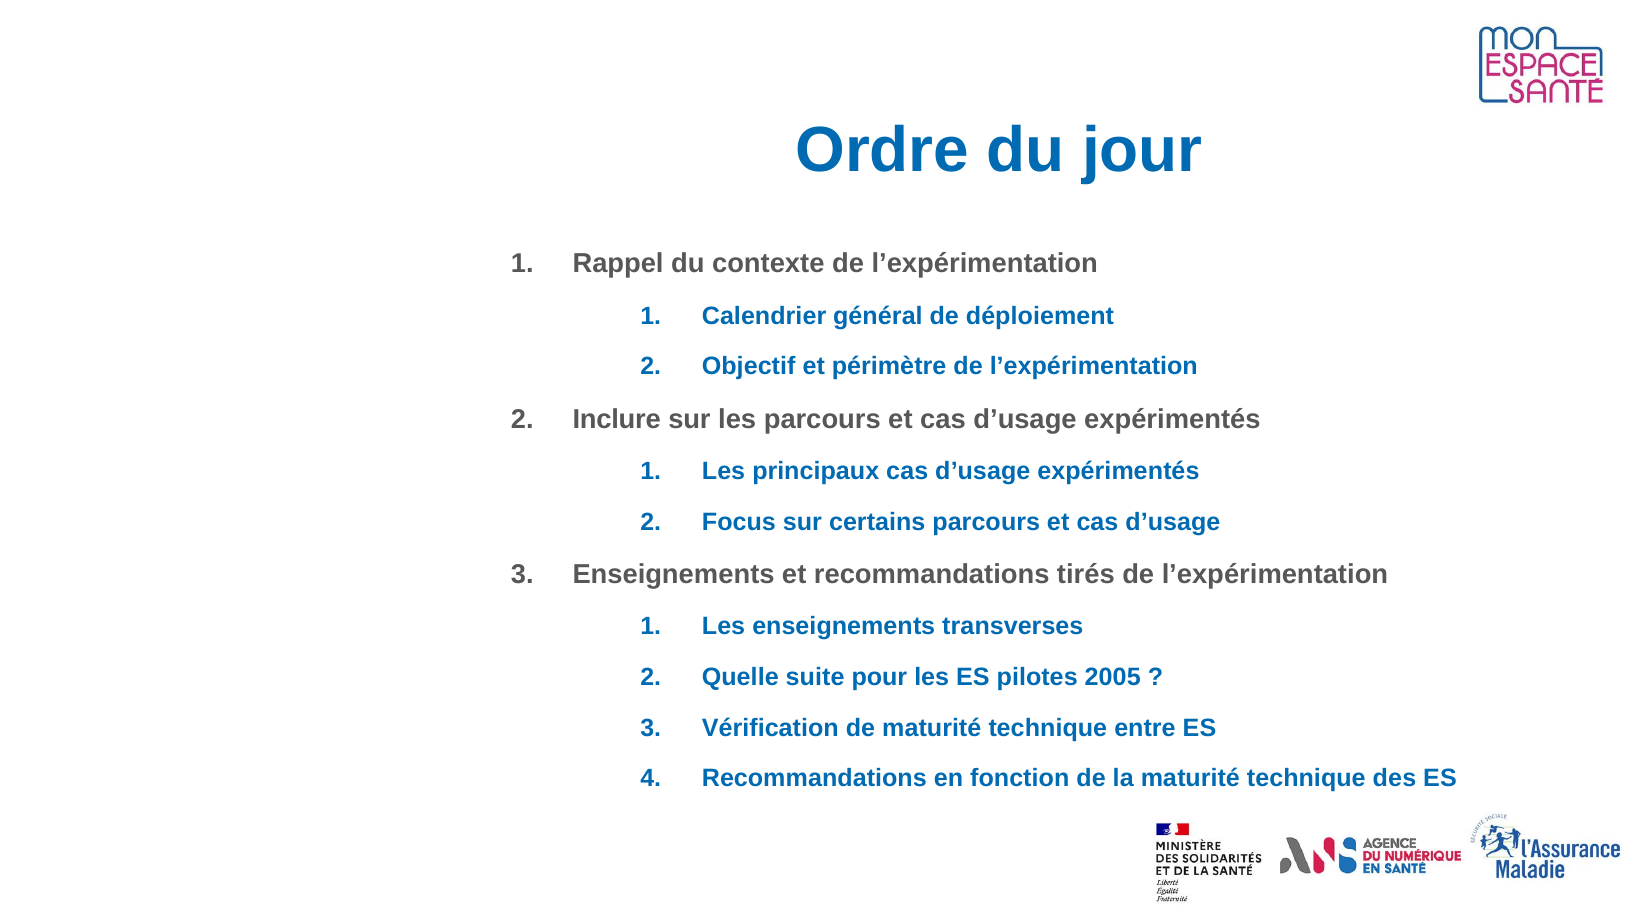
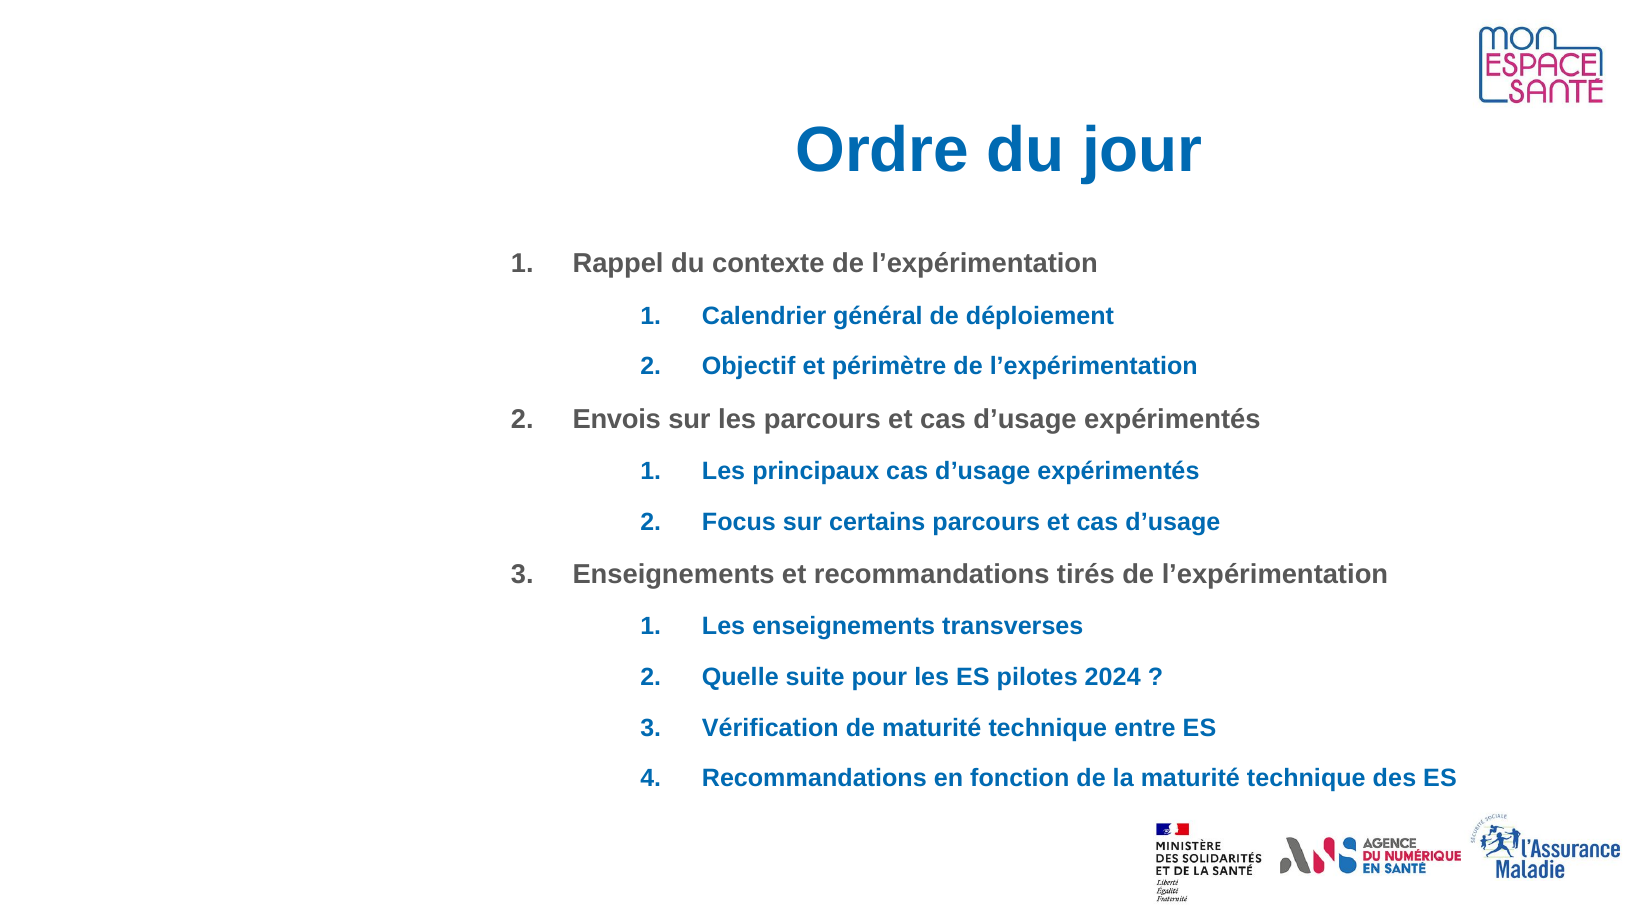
Inclure: Inclure -> Envois
2005: 2005 -> 2024
